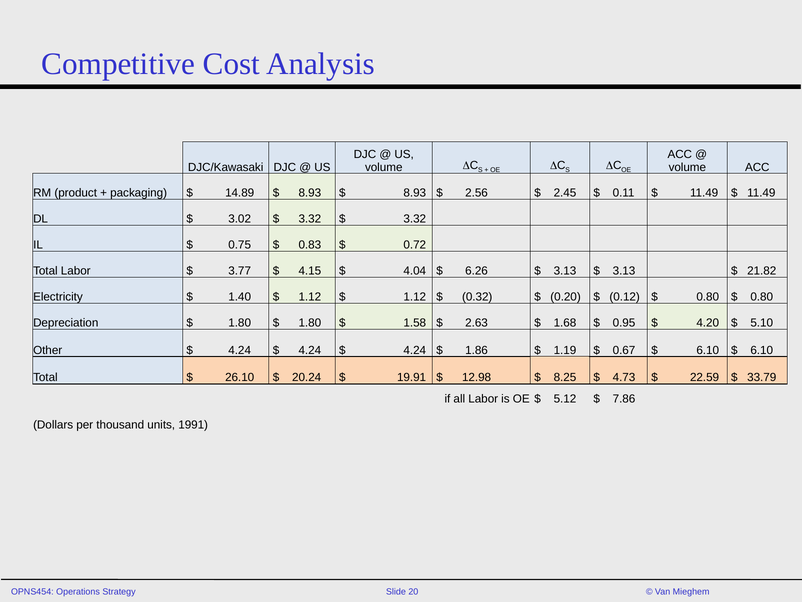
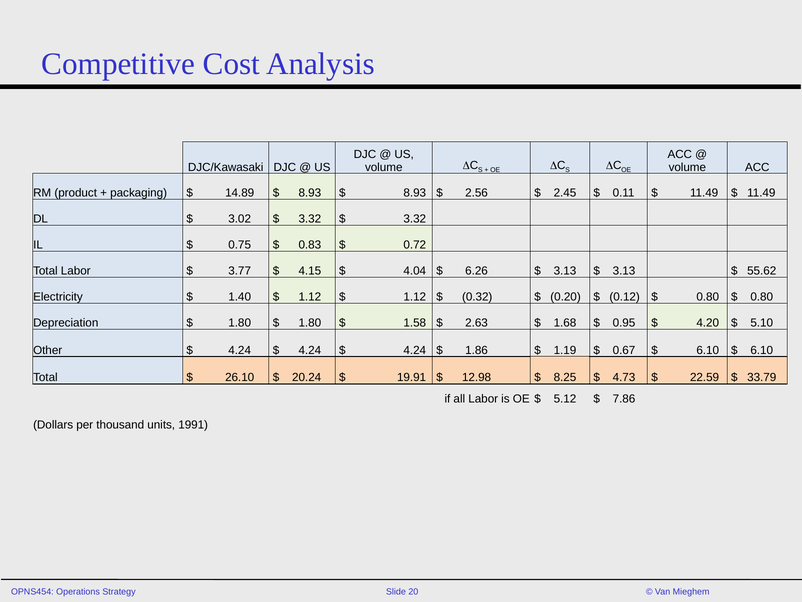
21.82: 21.82 -> 55.62
